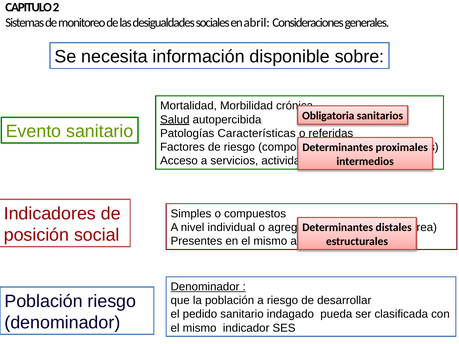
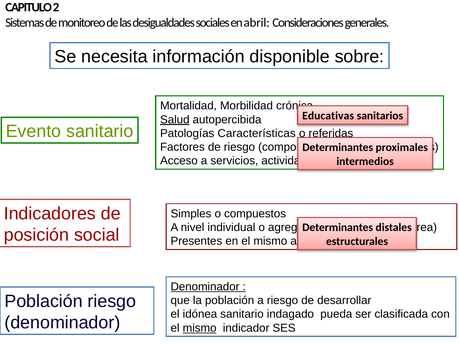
Obligatoria: Obligatoria -> Educativas
pedido: pedido -> idónea
mismo at (200, 328) underline: none -> present
